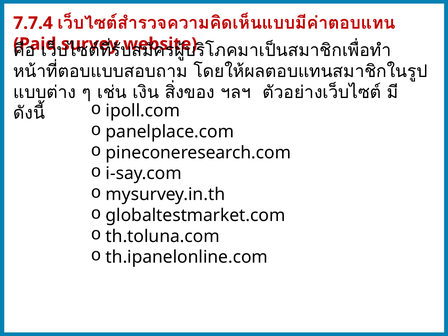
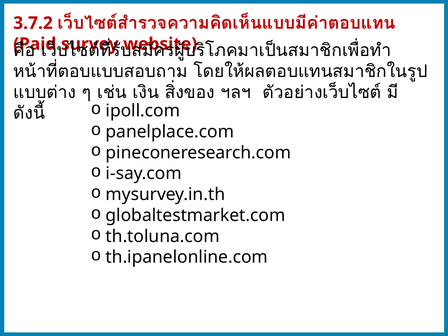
7.7.4: 7.7.4 -> 3.7.2
